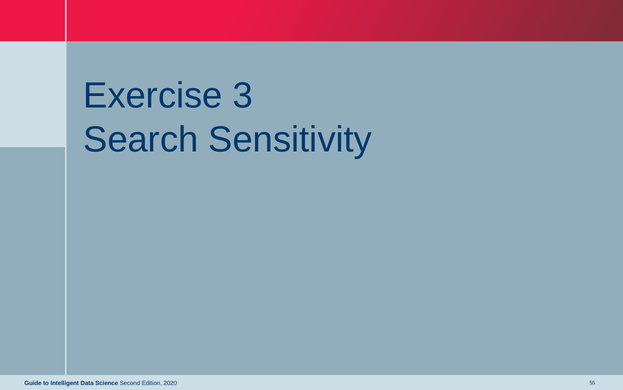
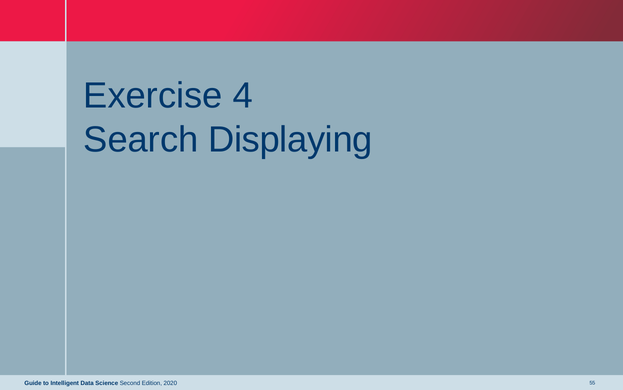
3: 3 -> 4
Sensitivity: Sensitivity -> Displaying
